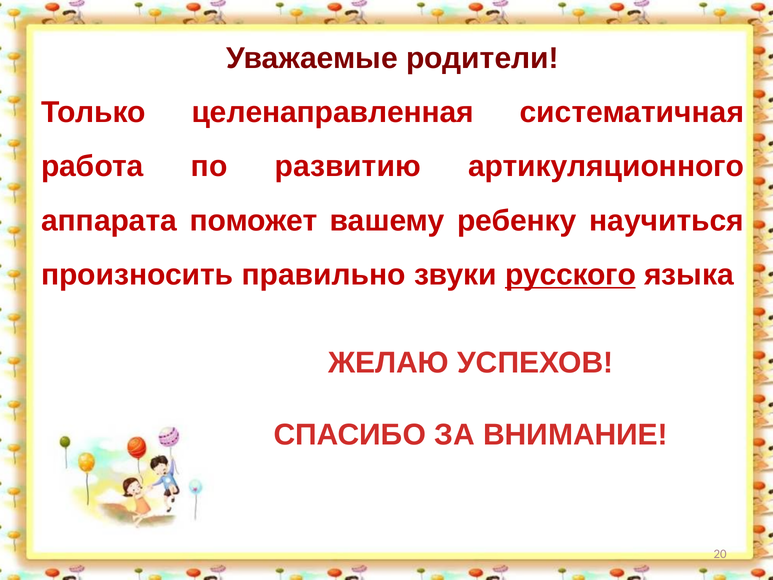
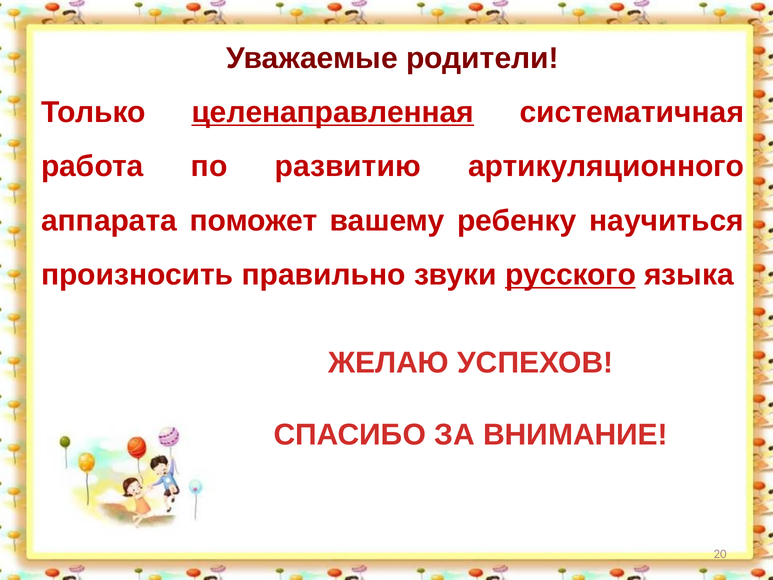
целенаправленная underline: none -> present
